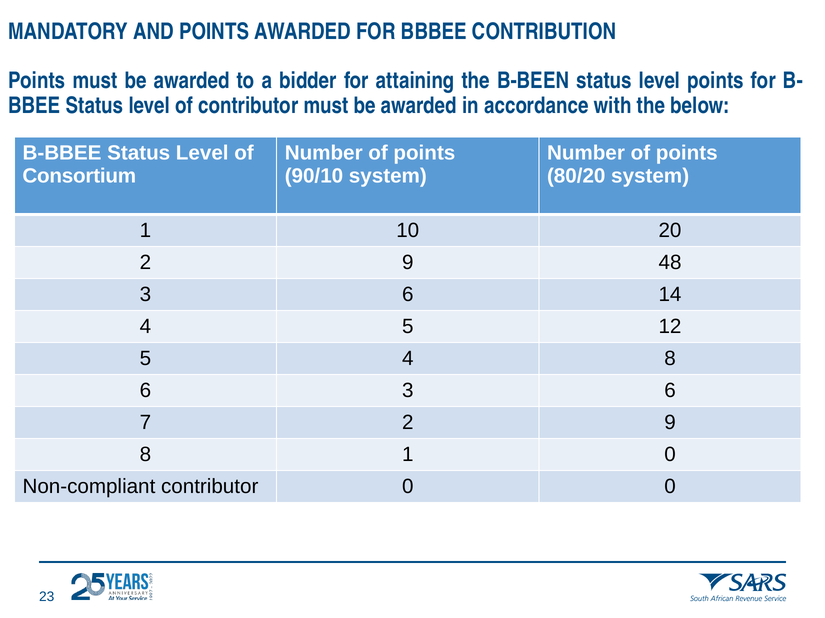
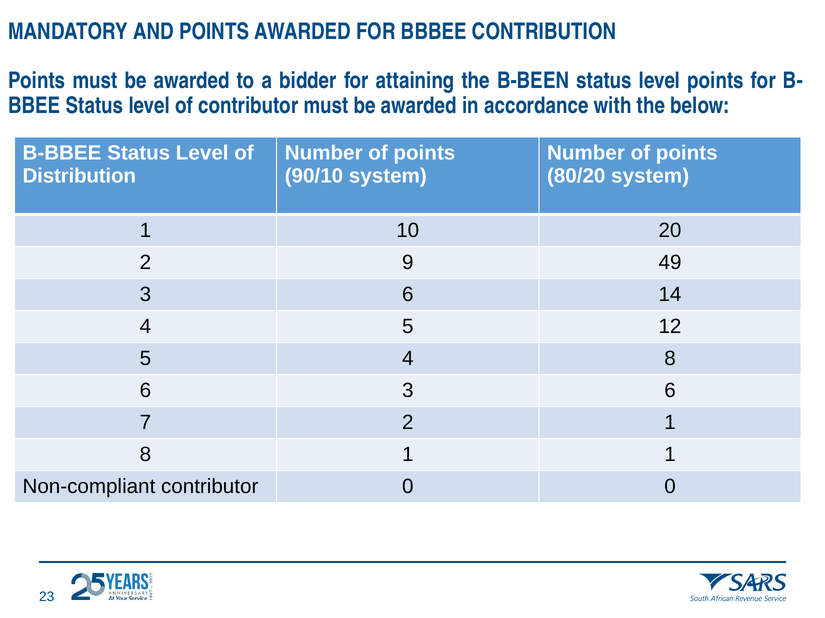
Consortium: Consortium -> Distribution
48: 48 -> 49
7 2 9: 9 -> 1
1 0: 0 -> 1
